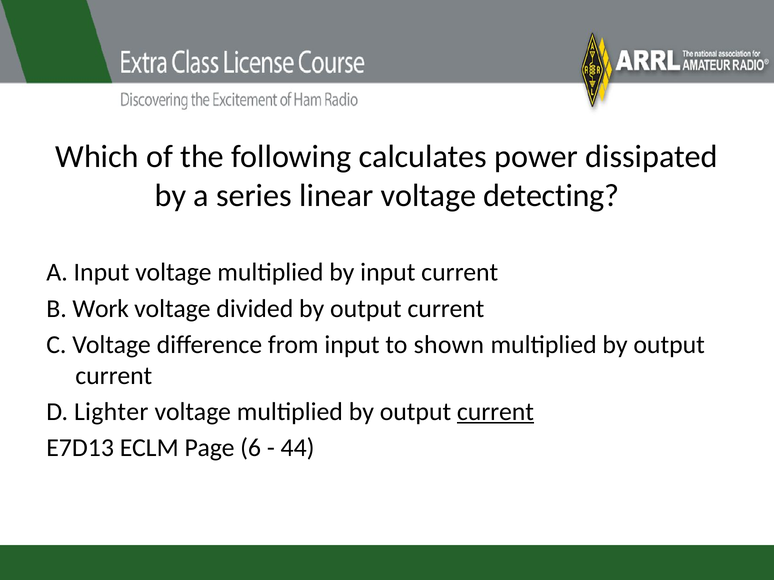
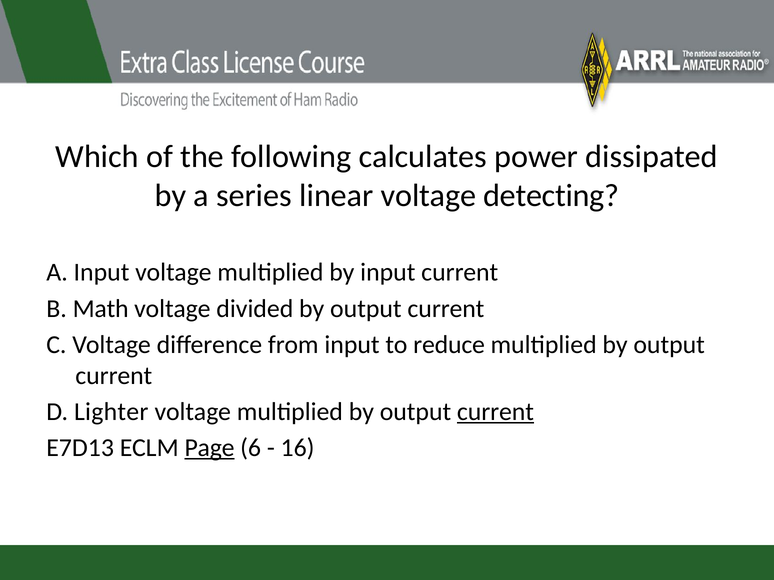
Work: Work -> Math
shown: shown -> reduce
Page underline: none -> present
44: 44 -> 16
